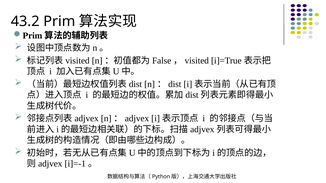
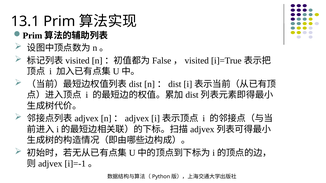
43.2: 43.2 -> 13.1
